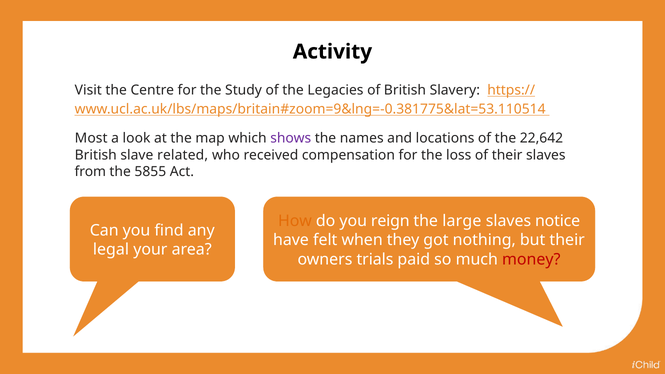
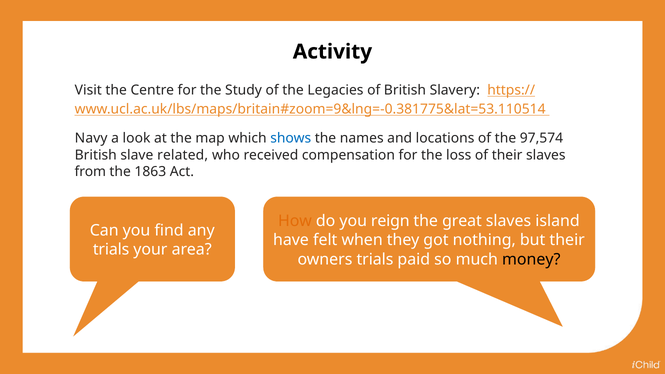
Most: Most -> Navy
shows colour: purple -> blue
22,642: 22,642 -> 97,574
5855: 5855 -> 1863
large: large -> great
notice: notice -> island
legal at (111, 250): legal -> trials
money colour: red -> black
